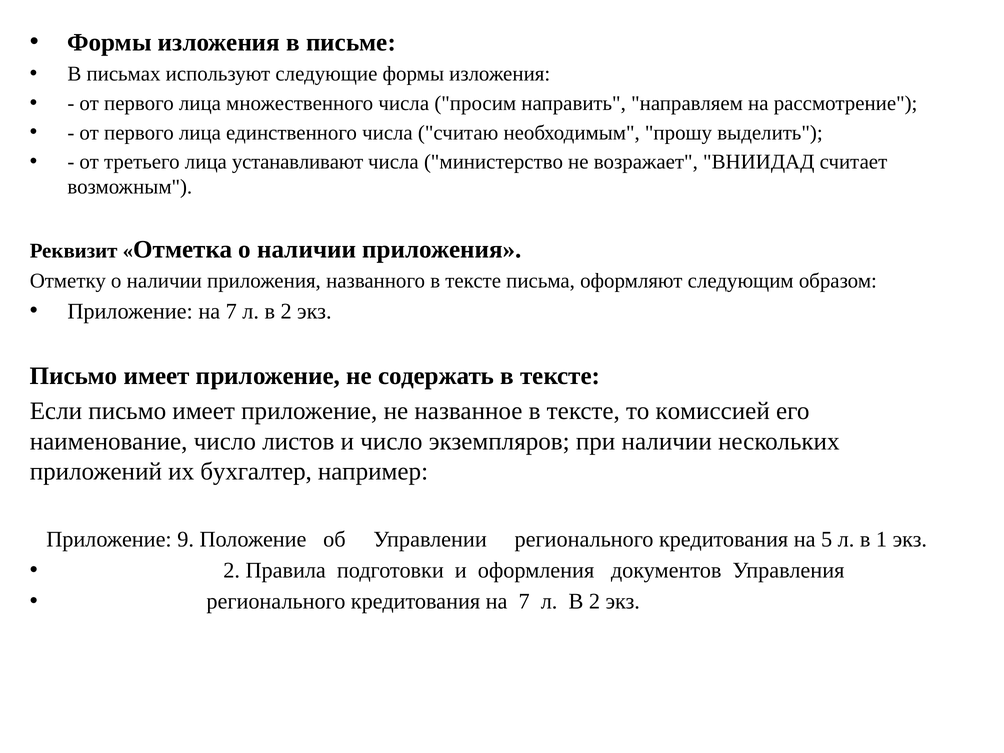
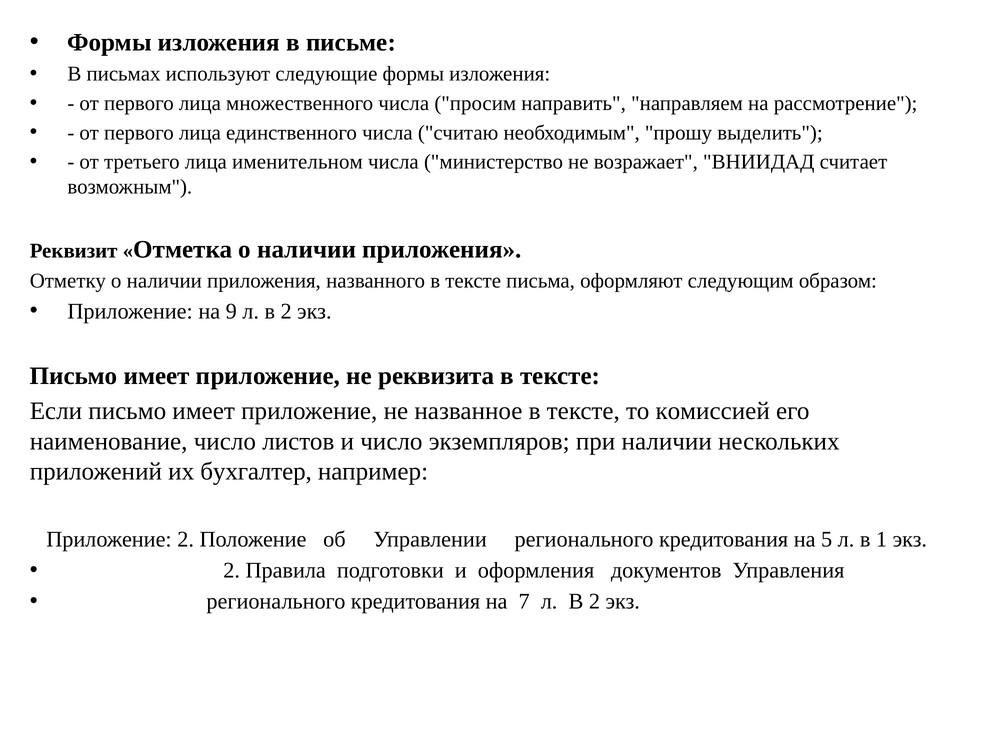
устанавливают: устанавливают -> именительном
Приложение на 7: 7 -> 9
содержать: содержать -> реквизита
Приложение 9: 9 -> 2
